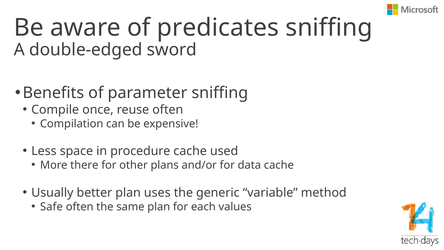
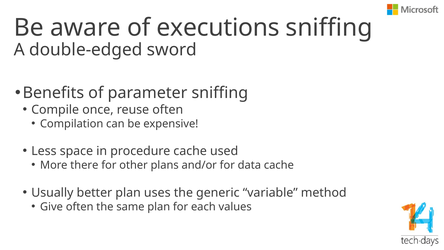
predicates: predicates -> executions
Safe: Safe -> Give
